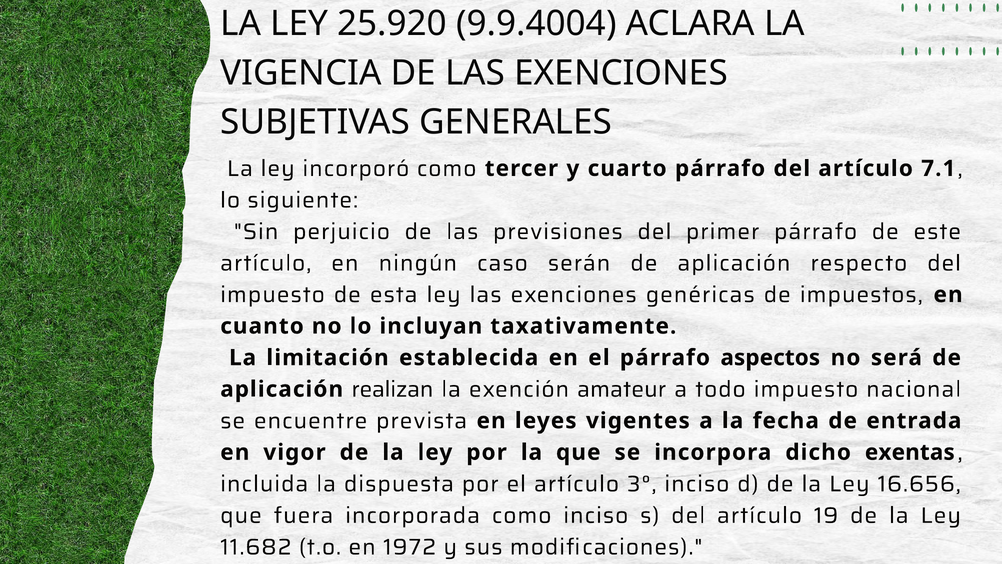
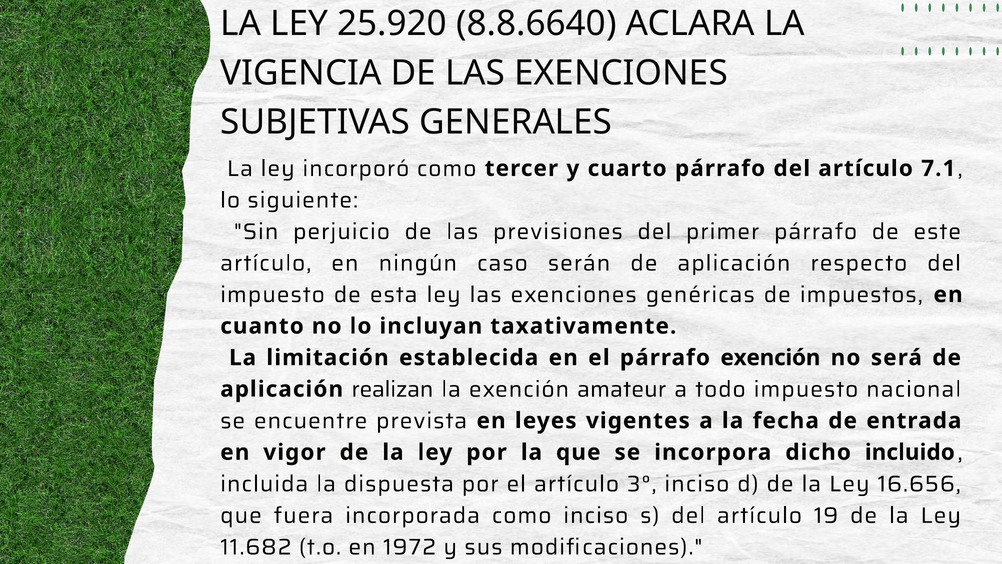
9.9.4004: 9.9.4004 -> 8.8.6640
párrafo aspectos: aspectos -> exención
exentas: exentas -> incluido
